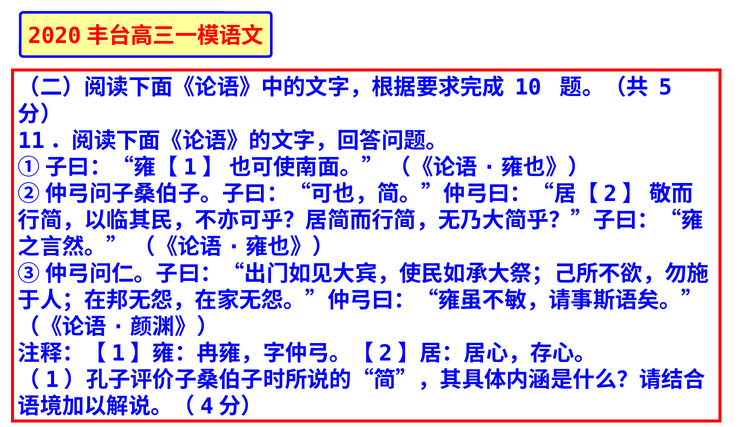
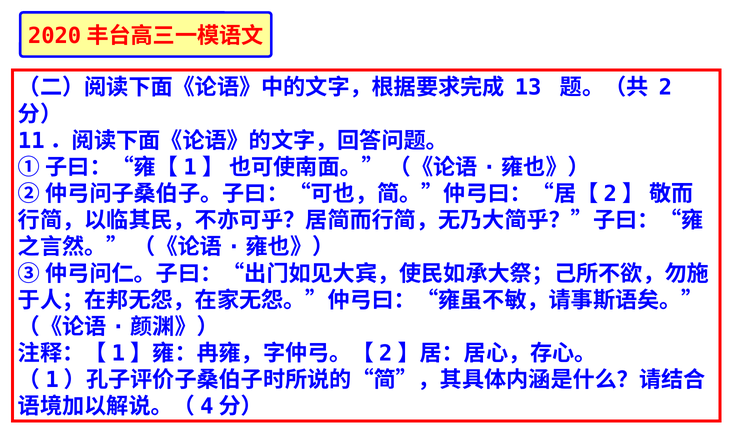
10: 10 -> 13
5: 5 -> 2
